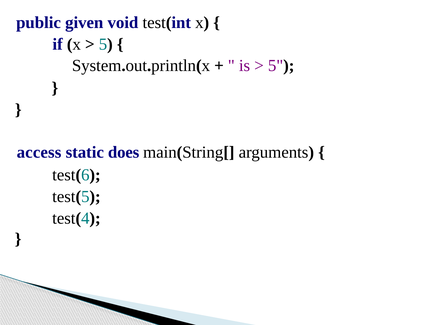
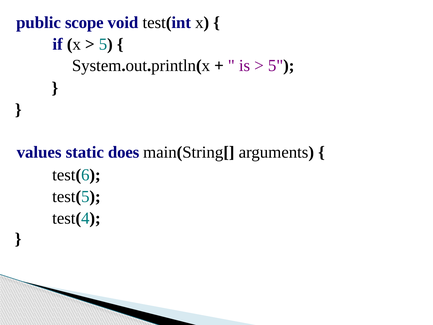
given: given -> scope
access: access -> values
